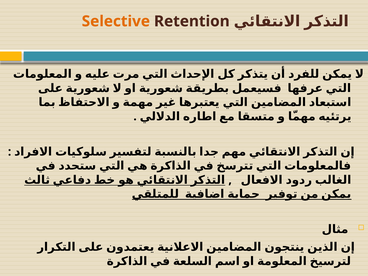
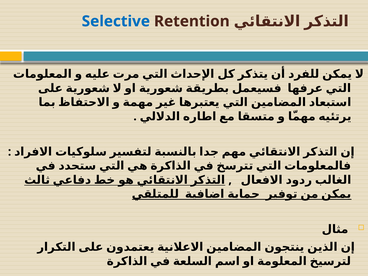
Selective colour: orange -> blue
